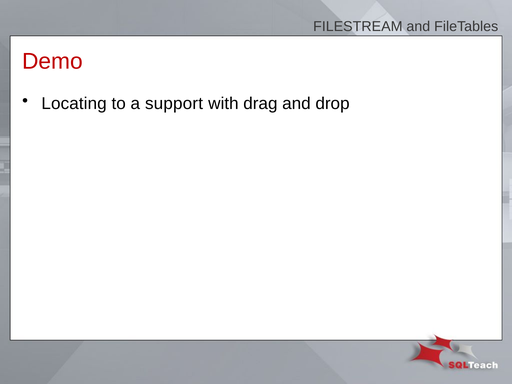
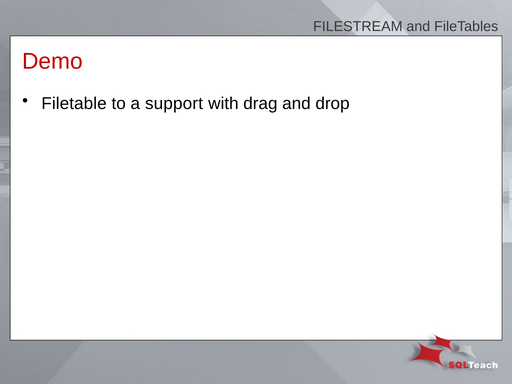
Locating: Locating -> Filetable
